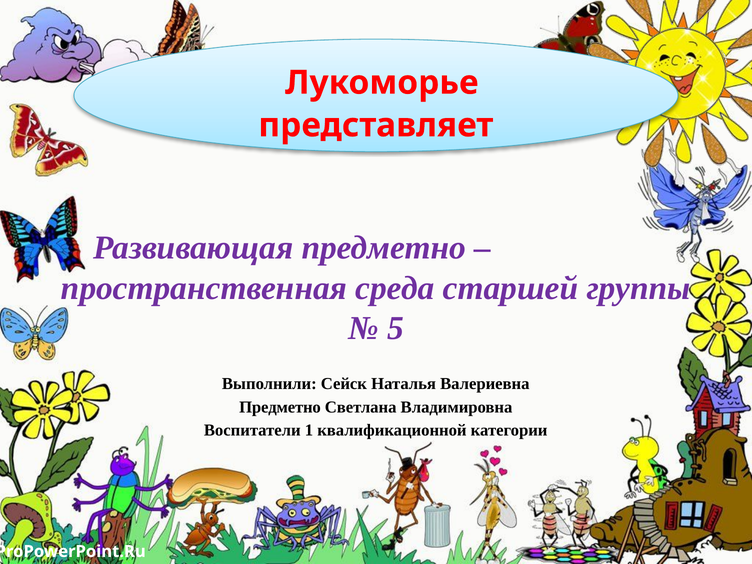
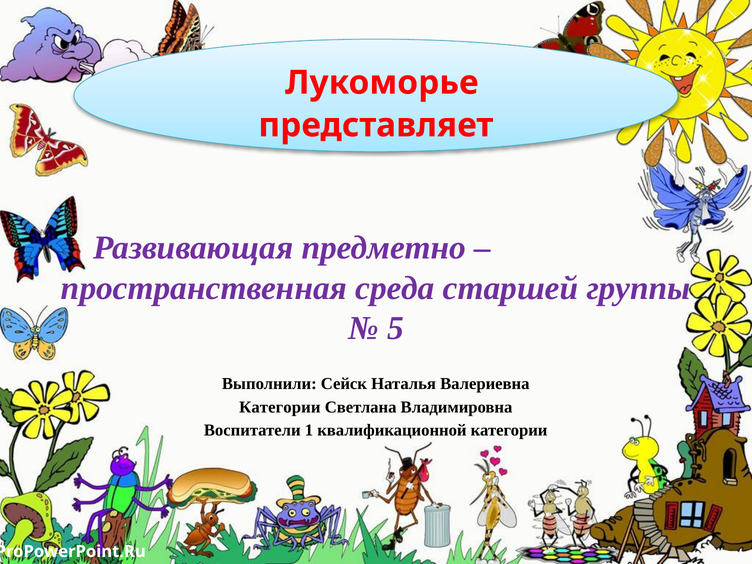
Предметно at (280, 407): Предметно -> Категории
